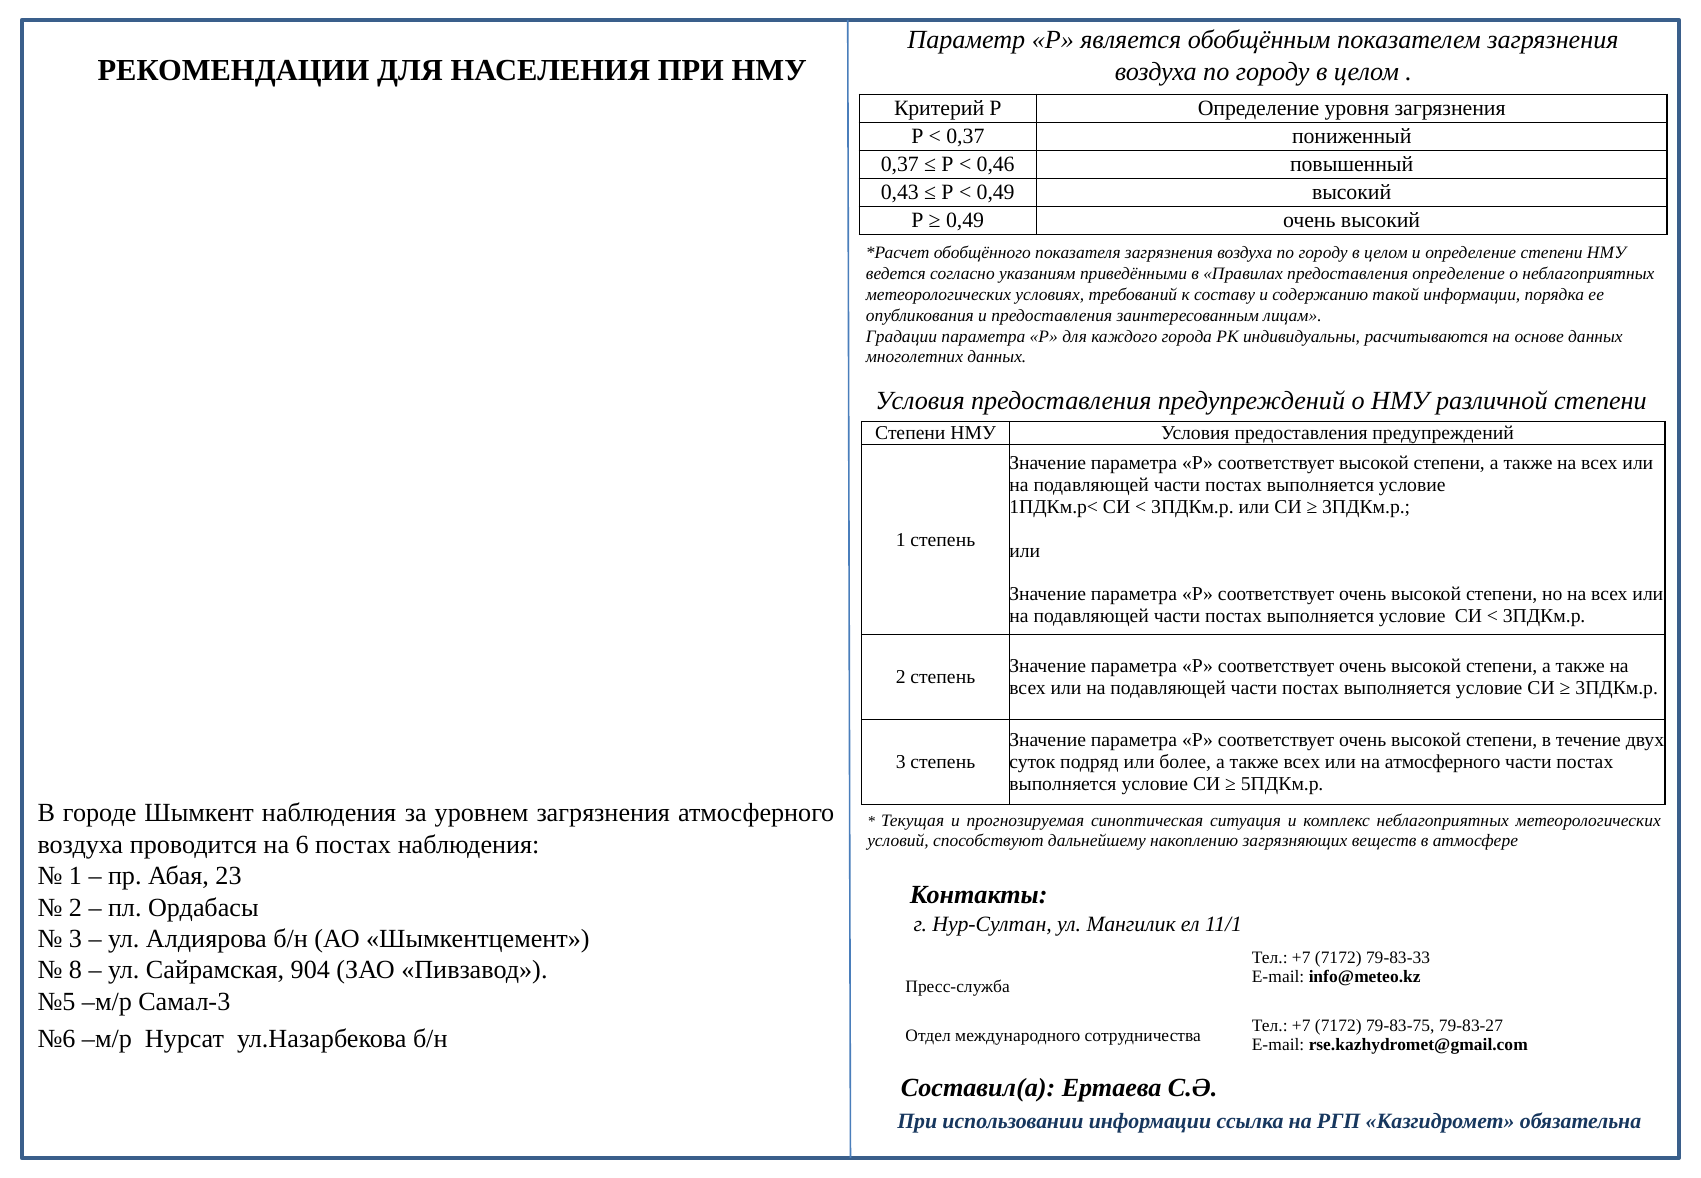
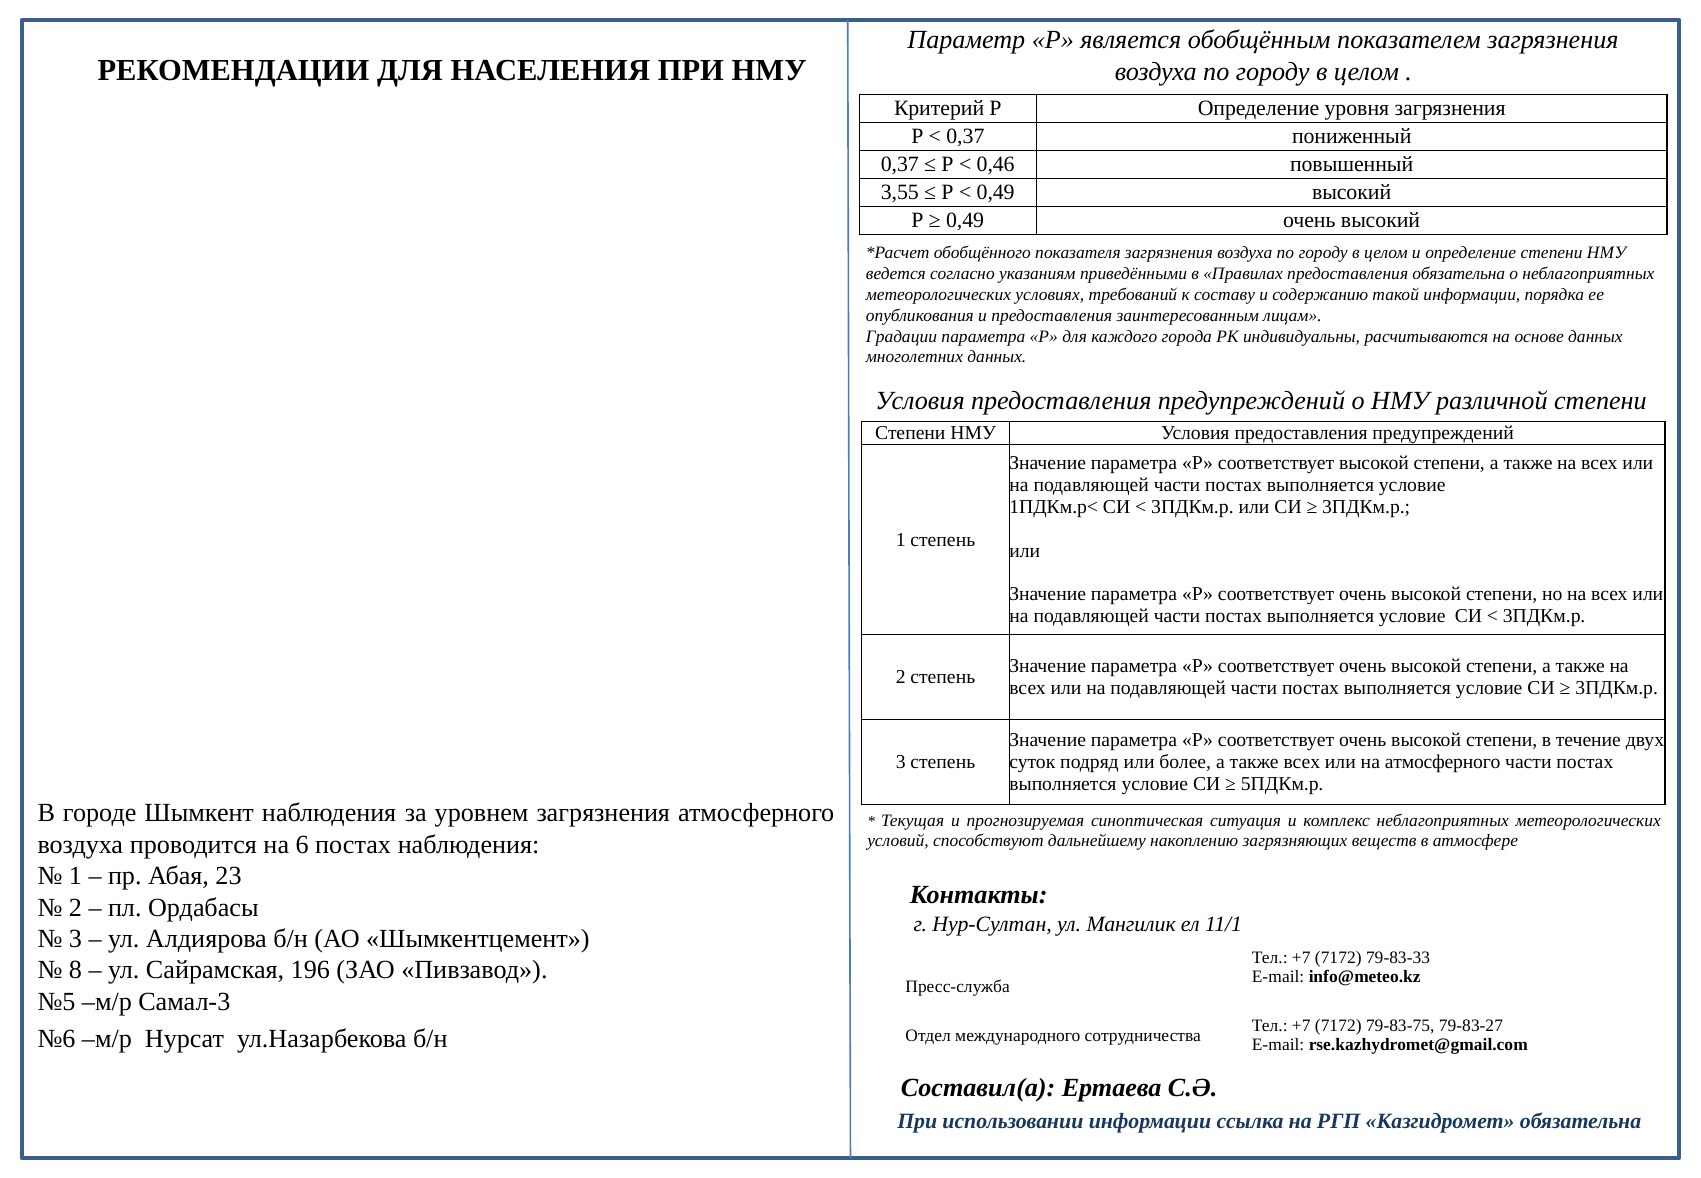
0,43: 0,43 -> 3,55
предоставления определение: определение -> обязательна
904: 904 -> 196
